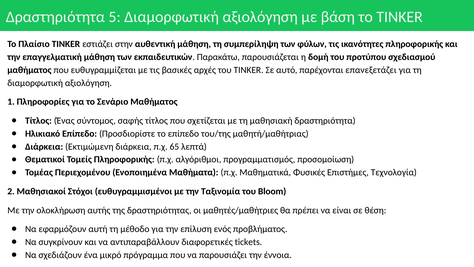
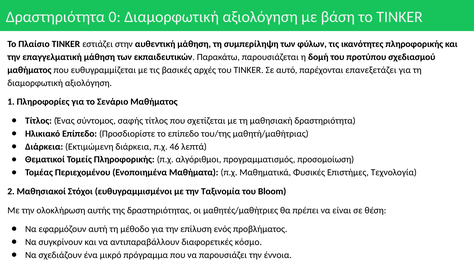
5: 5 -> 0
65: 65 -> 46
tickets: tickets -> κόσμο
